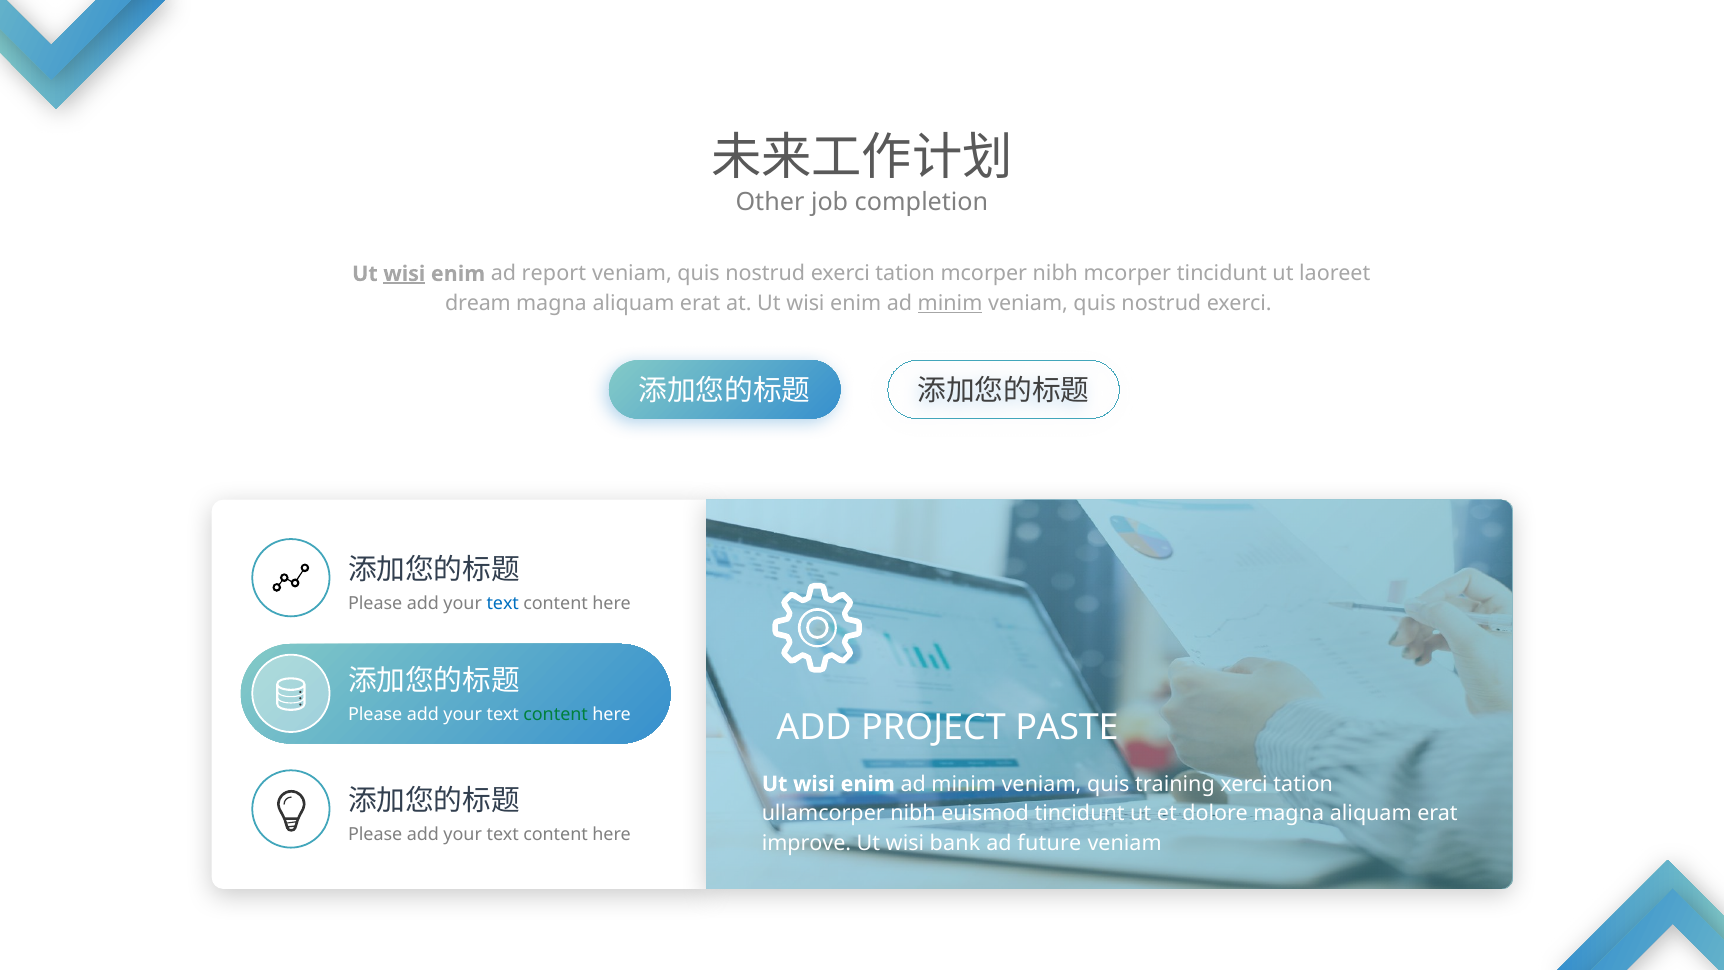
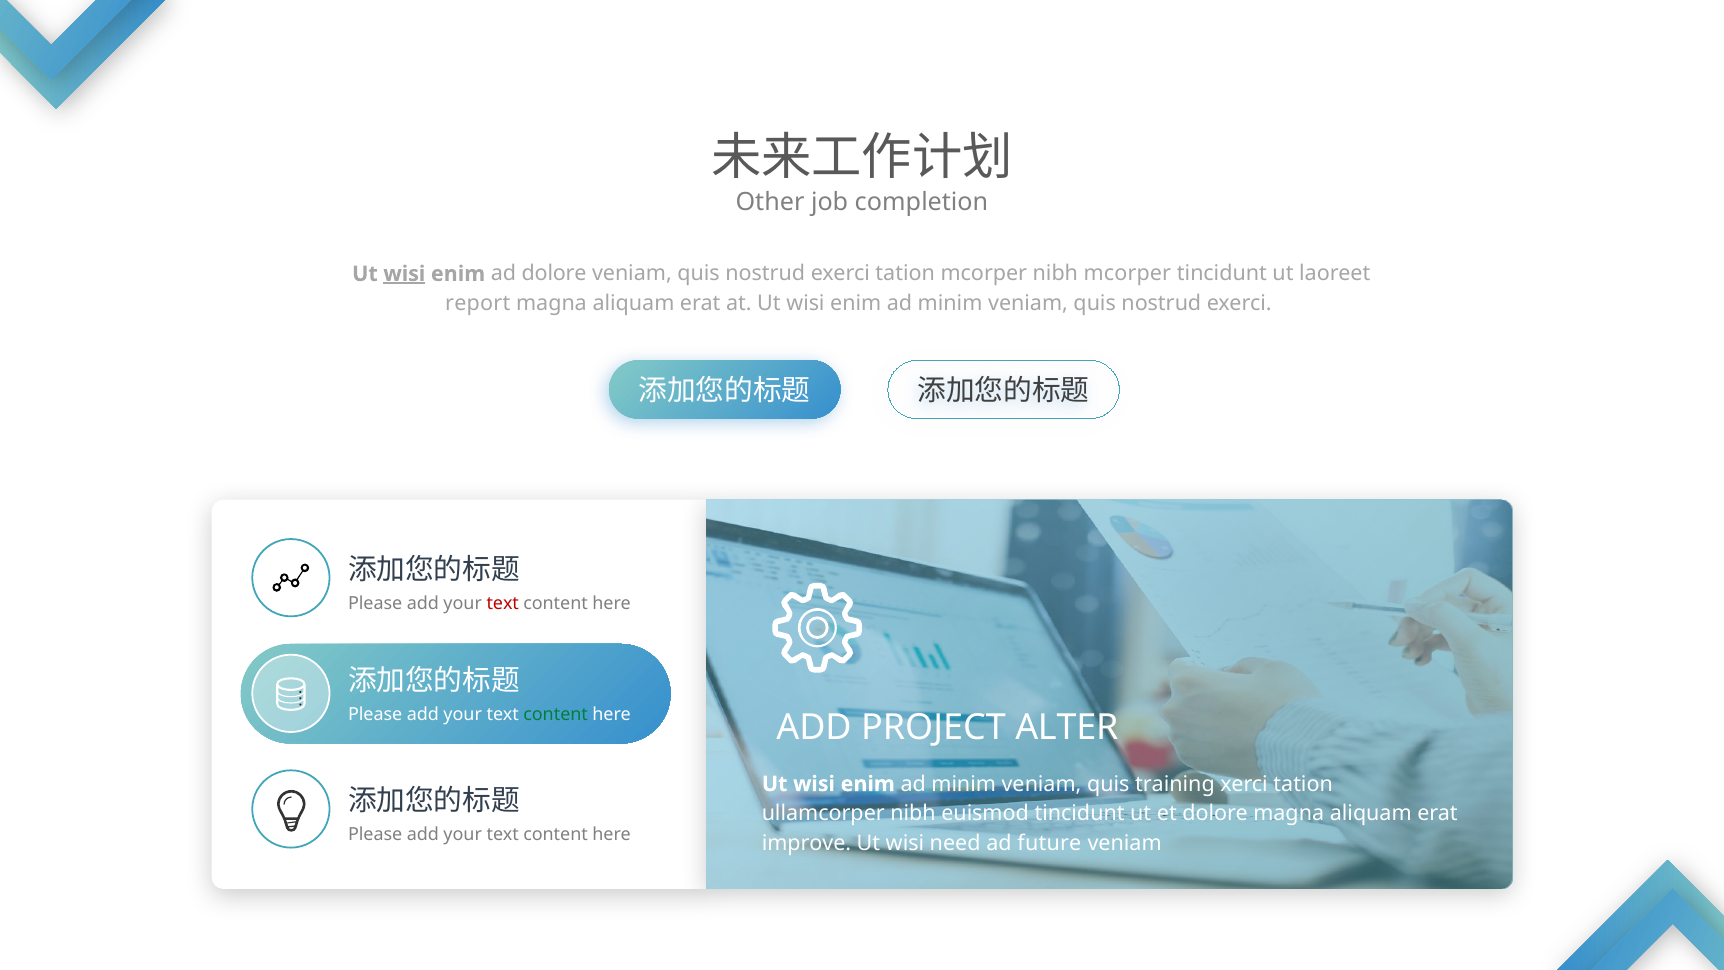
ad report: report -> dolore
dream: dream -> report
minim at (950, 303) underline: present -> none
text at (503, 604) colour: blue -> red
PASTE: PASTE -> ALTER
bank: bank -> need
